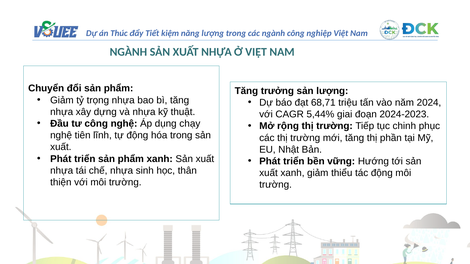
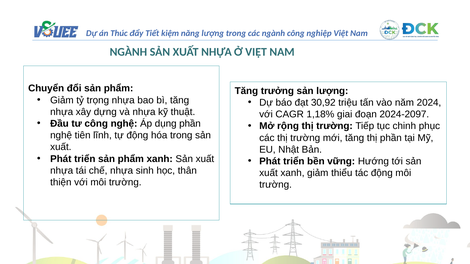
68,71: 68,71 -> 30,92
5,44%: 5,44% -> 1,18%
2024-2023: 2024-2023 -> 2024-2097
dụng chạy: chạy -> phần
